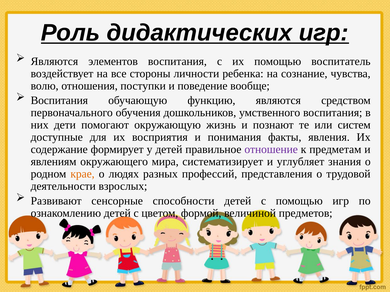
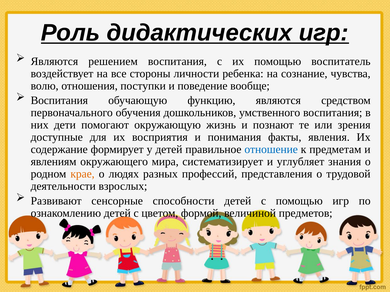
элементов: элементов -> решением
систем: систем -> зрения
отношение colour: purple -> blue
